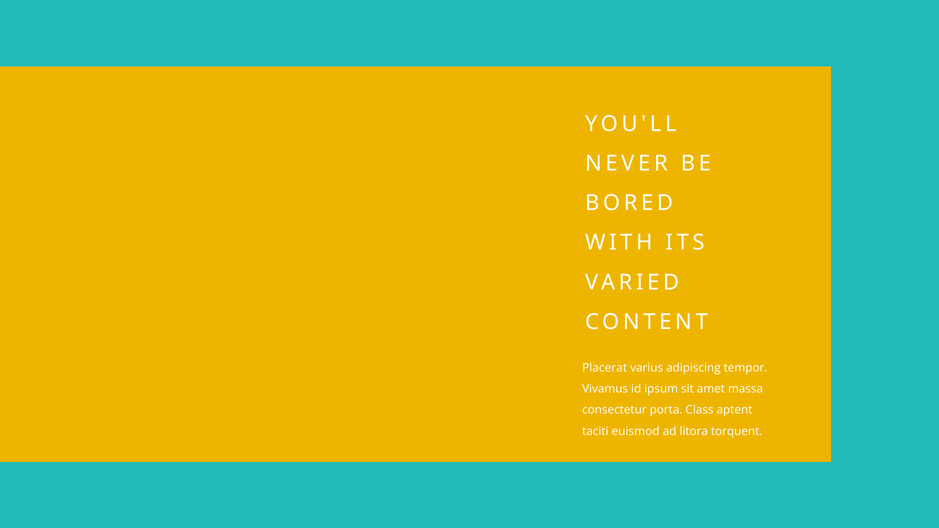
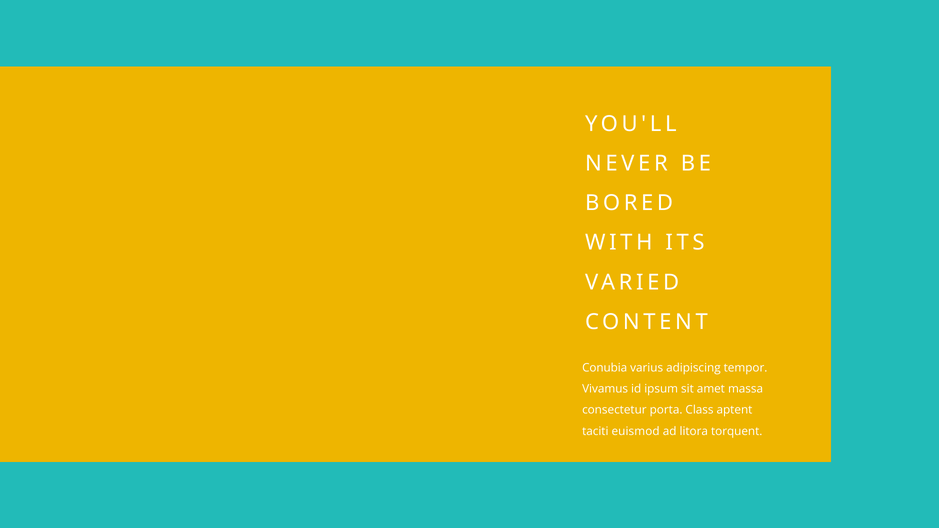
Placerat: Placerat -> Conubia
